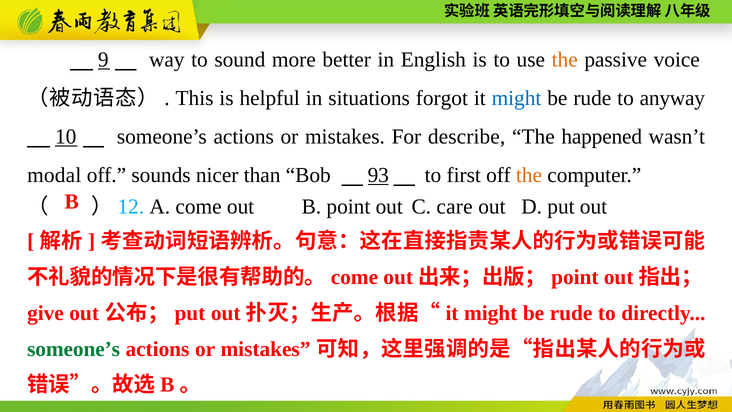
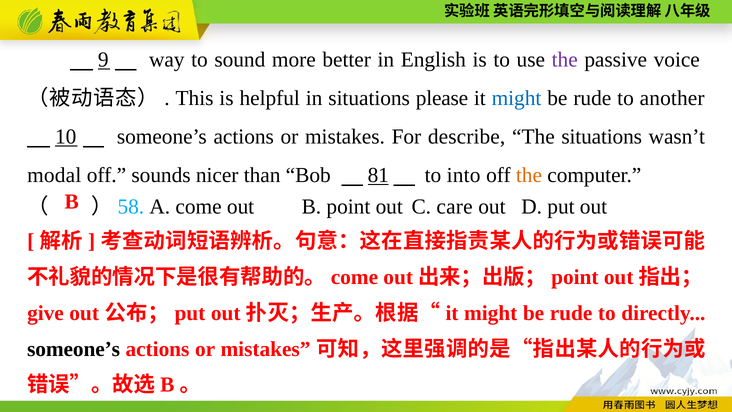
the at (565, 60) colour: orange -> purple
forgot: forgot -> please
anyway: anyway -> another
The happened: happened -> situations
93: 93 -> 81
first: first -> into
12: 12 -> 58
someone’s at (74, 349) colour: green -> black
